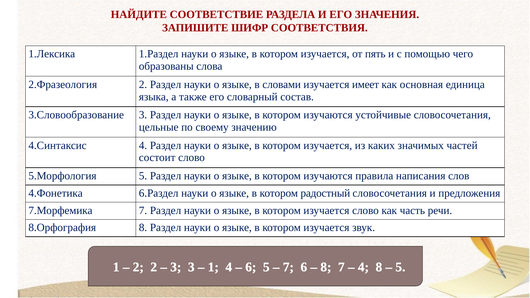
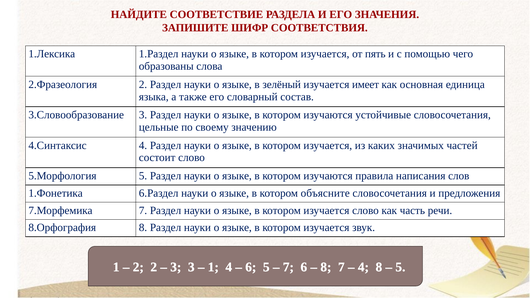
словами: словами -> зелёный
4.Фонетика: 4.Фонетика -> 1.Фонетика
радостный: радостный -> объясните
